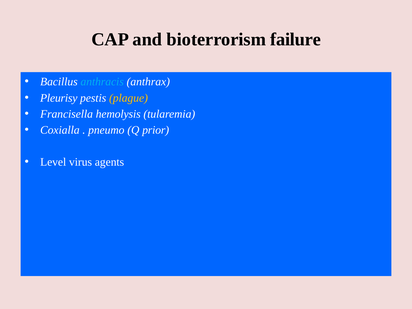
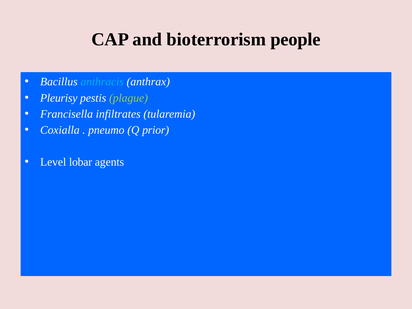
failure: failure -> people
plague colour: yellow -> light green
hemolysis: hemolysis -> infiltrates
virus: virus -> lobar
